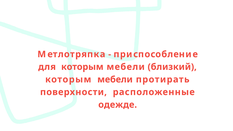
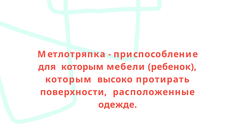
близкий: близкий -> ребенок
мебели at (115, 80): мебели -> высоко
